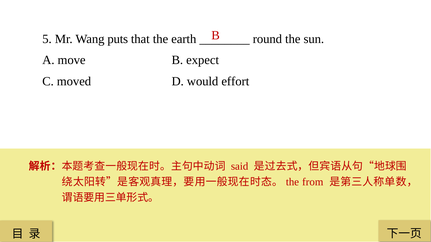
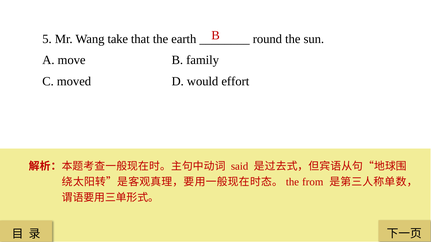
puts: puts -> take
expect: expect -> family
